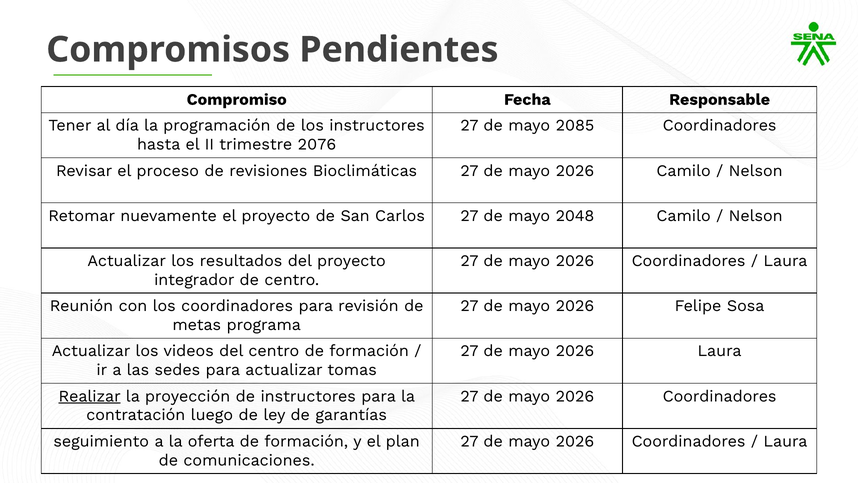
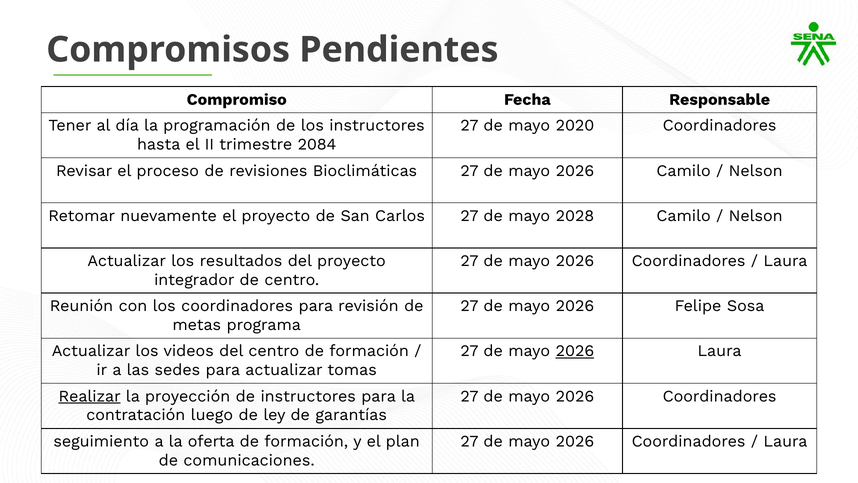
2085: 2085 -> 2020
2076: 2076 -> 2084
2048: 2048 -> 2028
2026 at (575, 351) underline: none -> present
